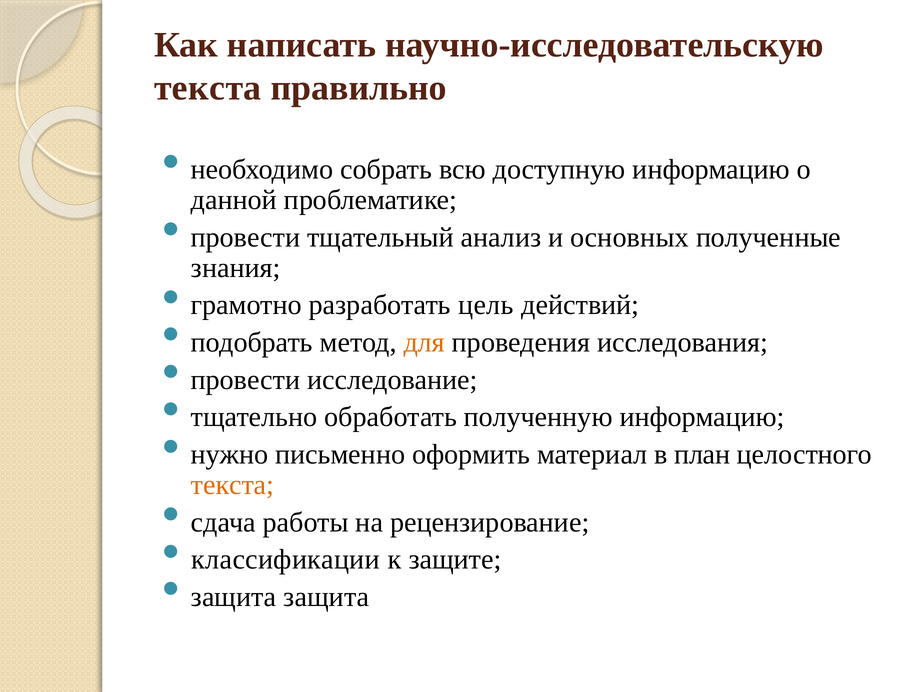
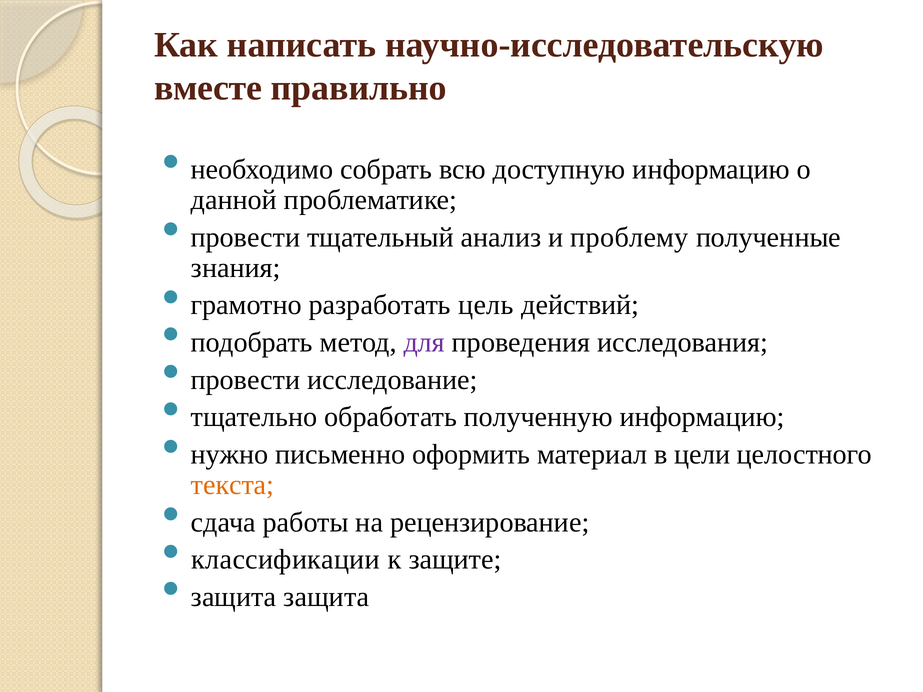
текста at (208, 88): текста -> вместе
основных: основных -> проблему
для colour: orange -> purple
план: план -> цели
